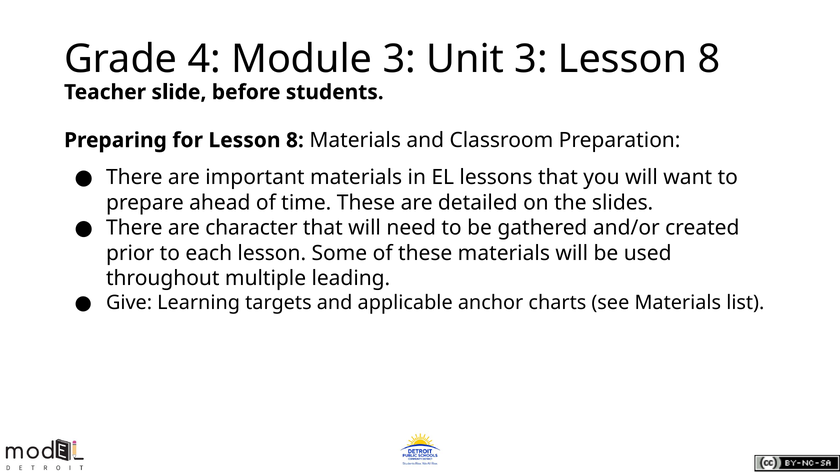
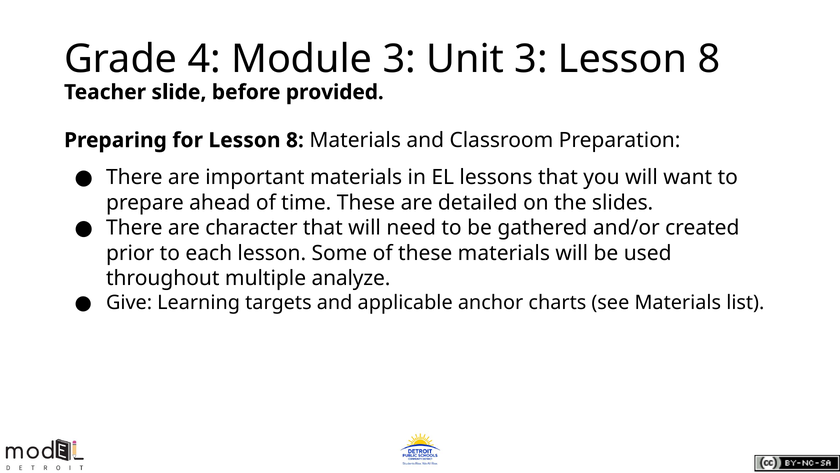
students: students -> provided
leading: leading -> analyze
